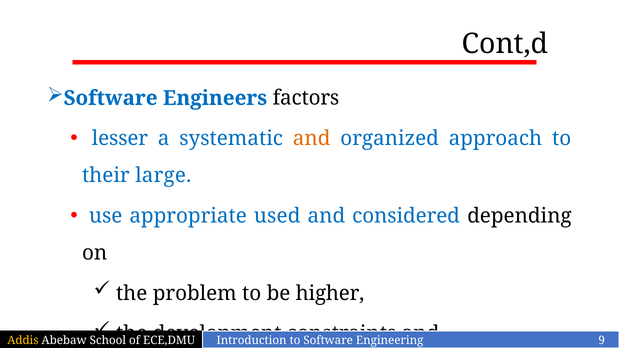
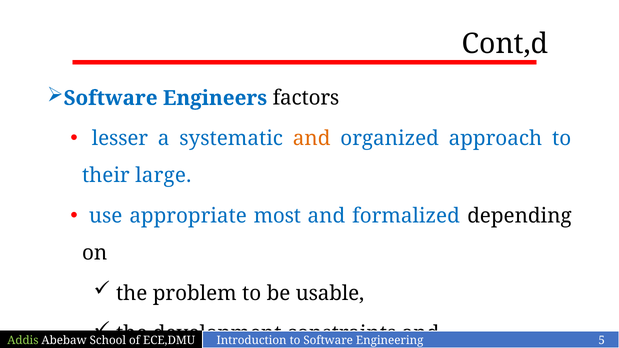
used: used -> most
considered: considered -> formalized
higher: higher -> usable
Addis colour: yellow -> light green
9: 9 -> 5
